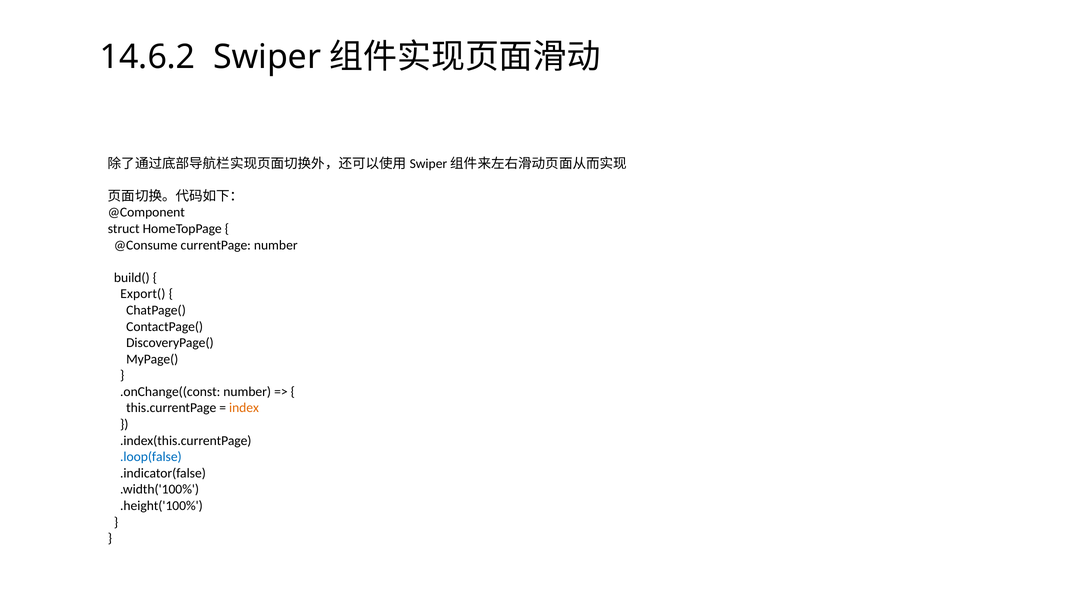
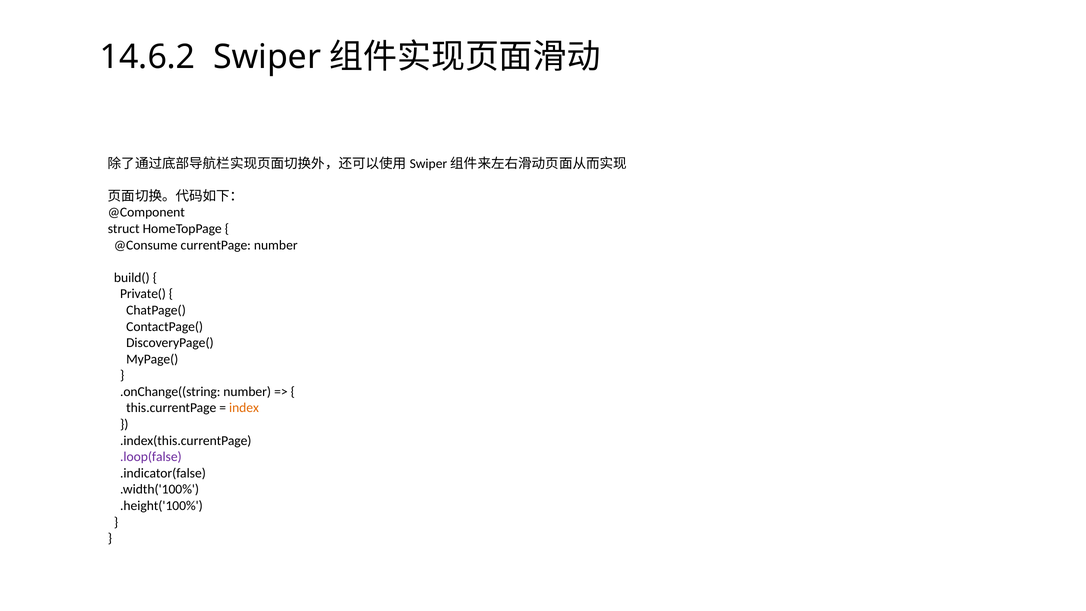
Export(: Export( -> Private(
.onChange((const: .onChange((const -> .onChange((string
.loop(false colour: blue -> purple
